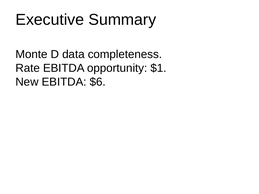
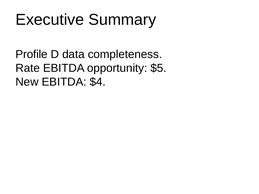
Monte: Monte -> Profile
$1: $1 -> $5
$6: $6 -> $4
